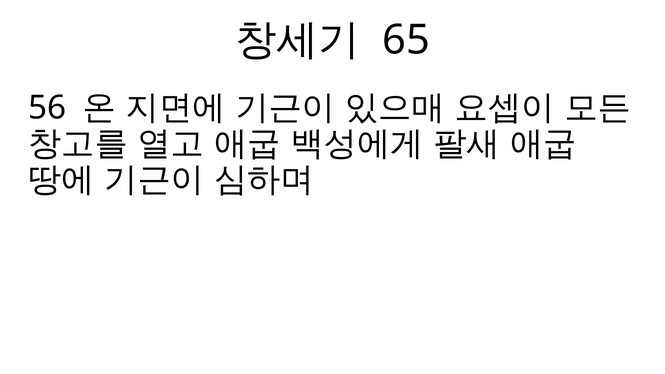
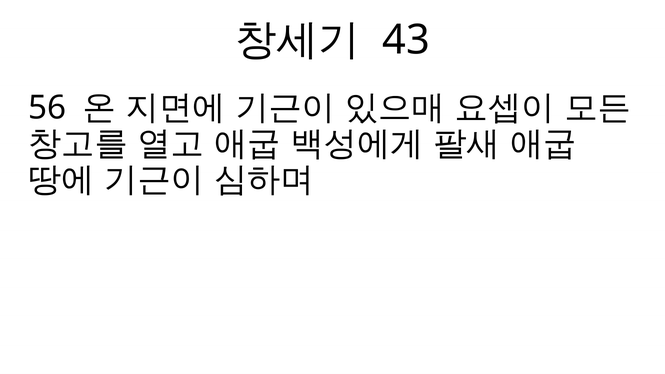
65: 65 -> 43
